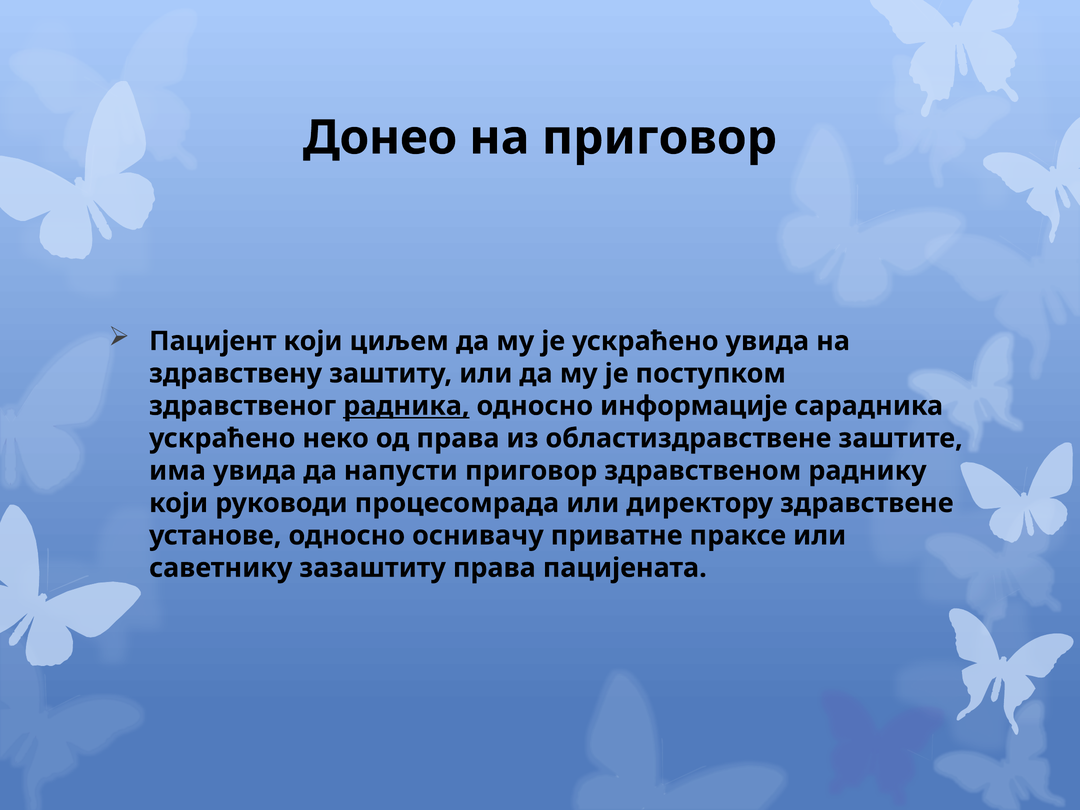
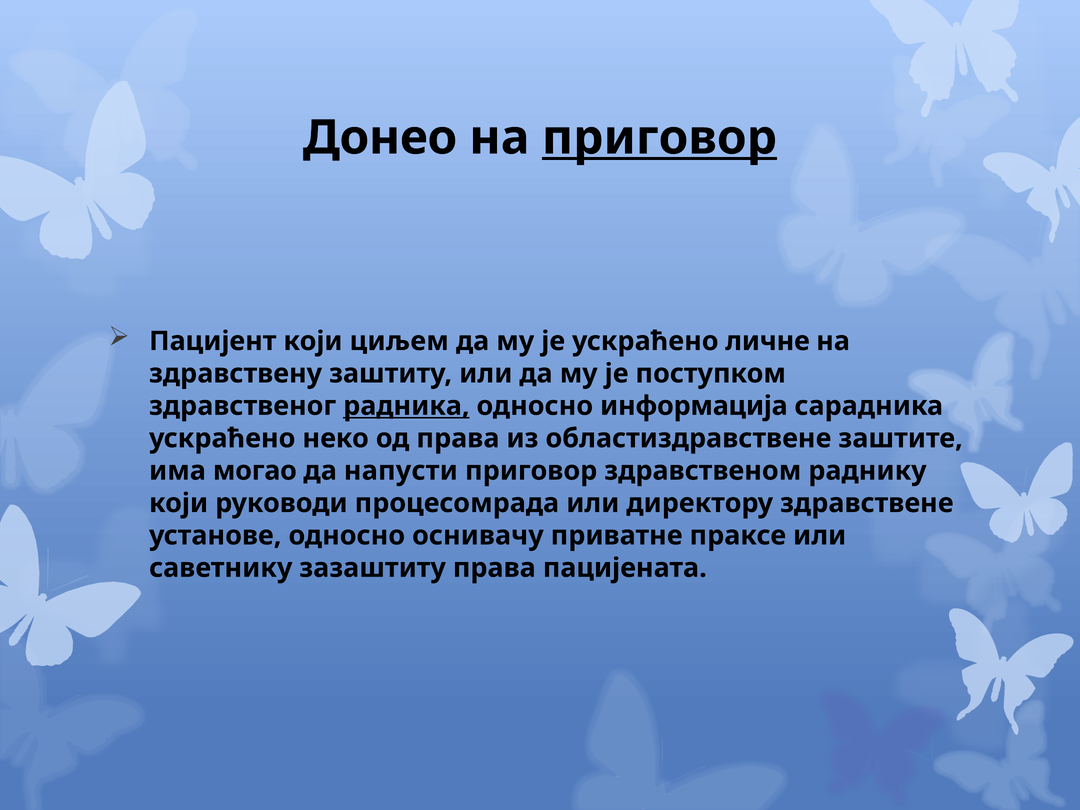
приговор at (660, 138) underline: none -> present
ускраћено увида: увида -> личне
информације: информације -> информација
има увида: увида -> могао
